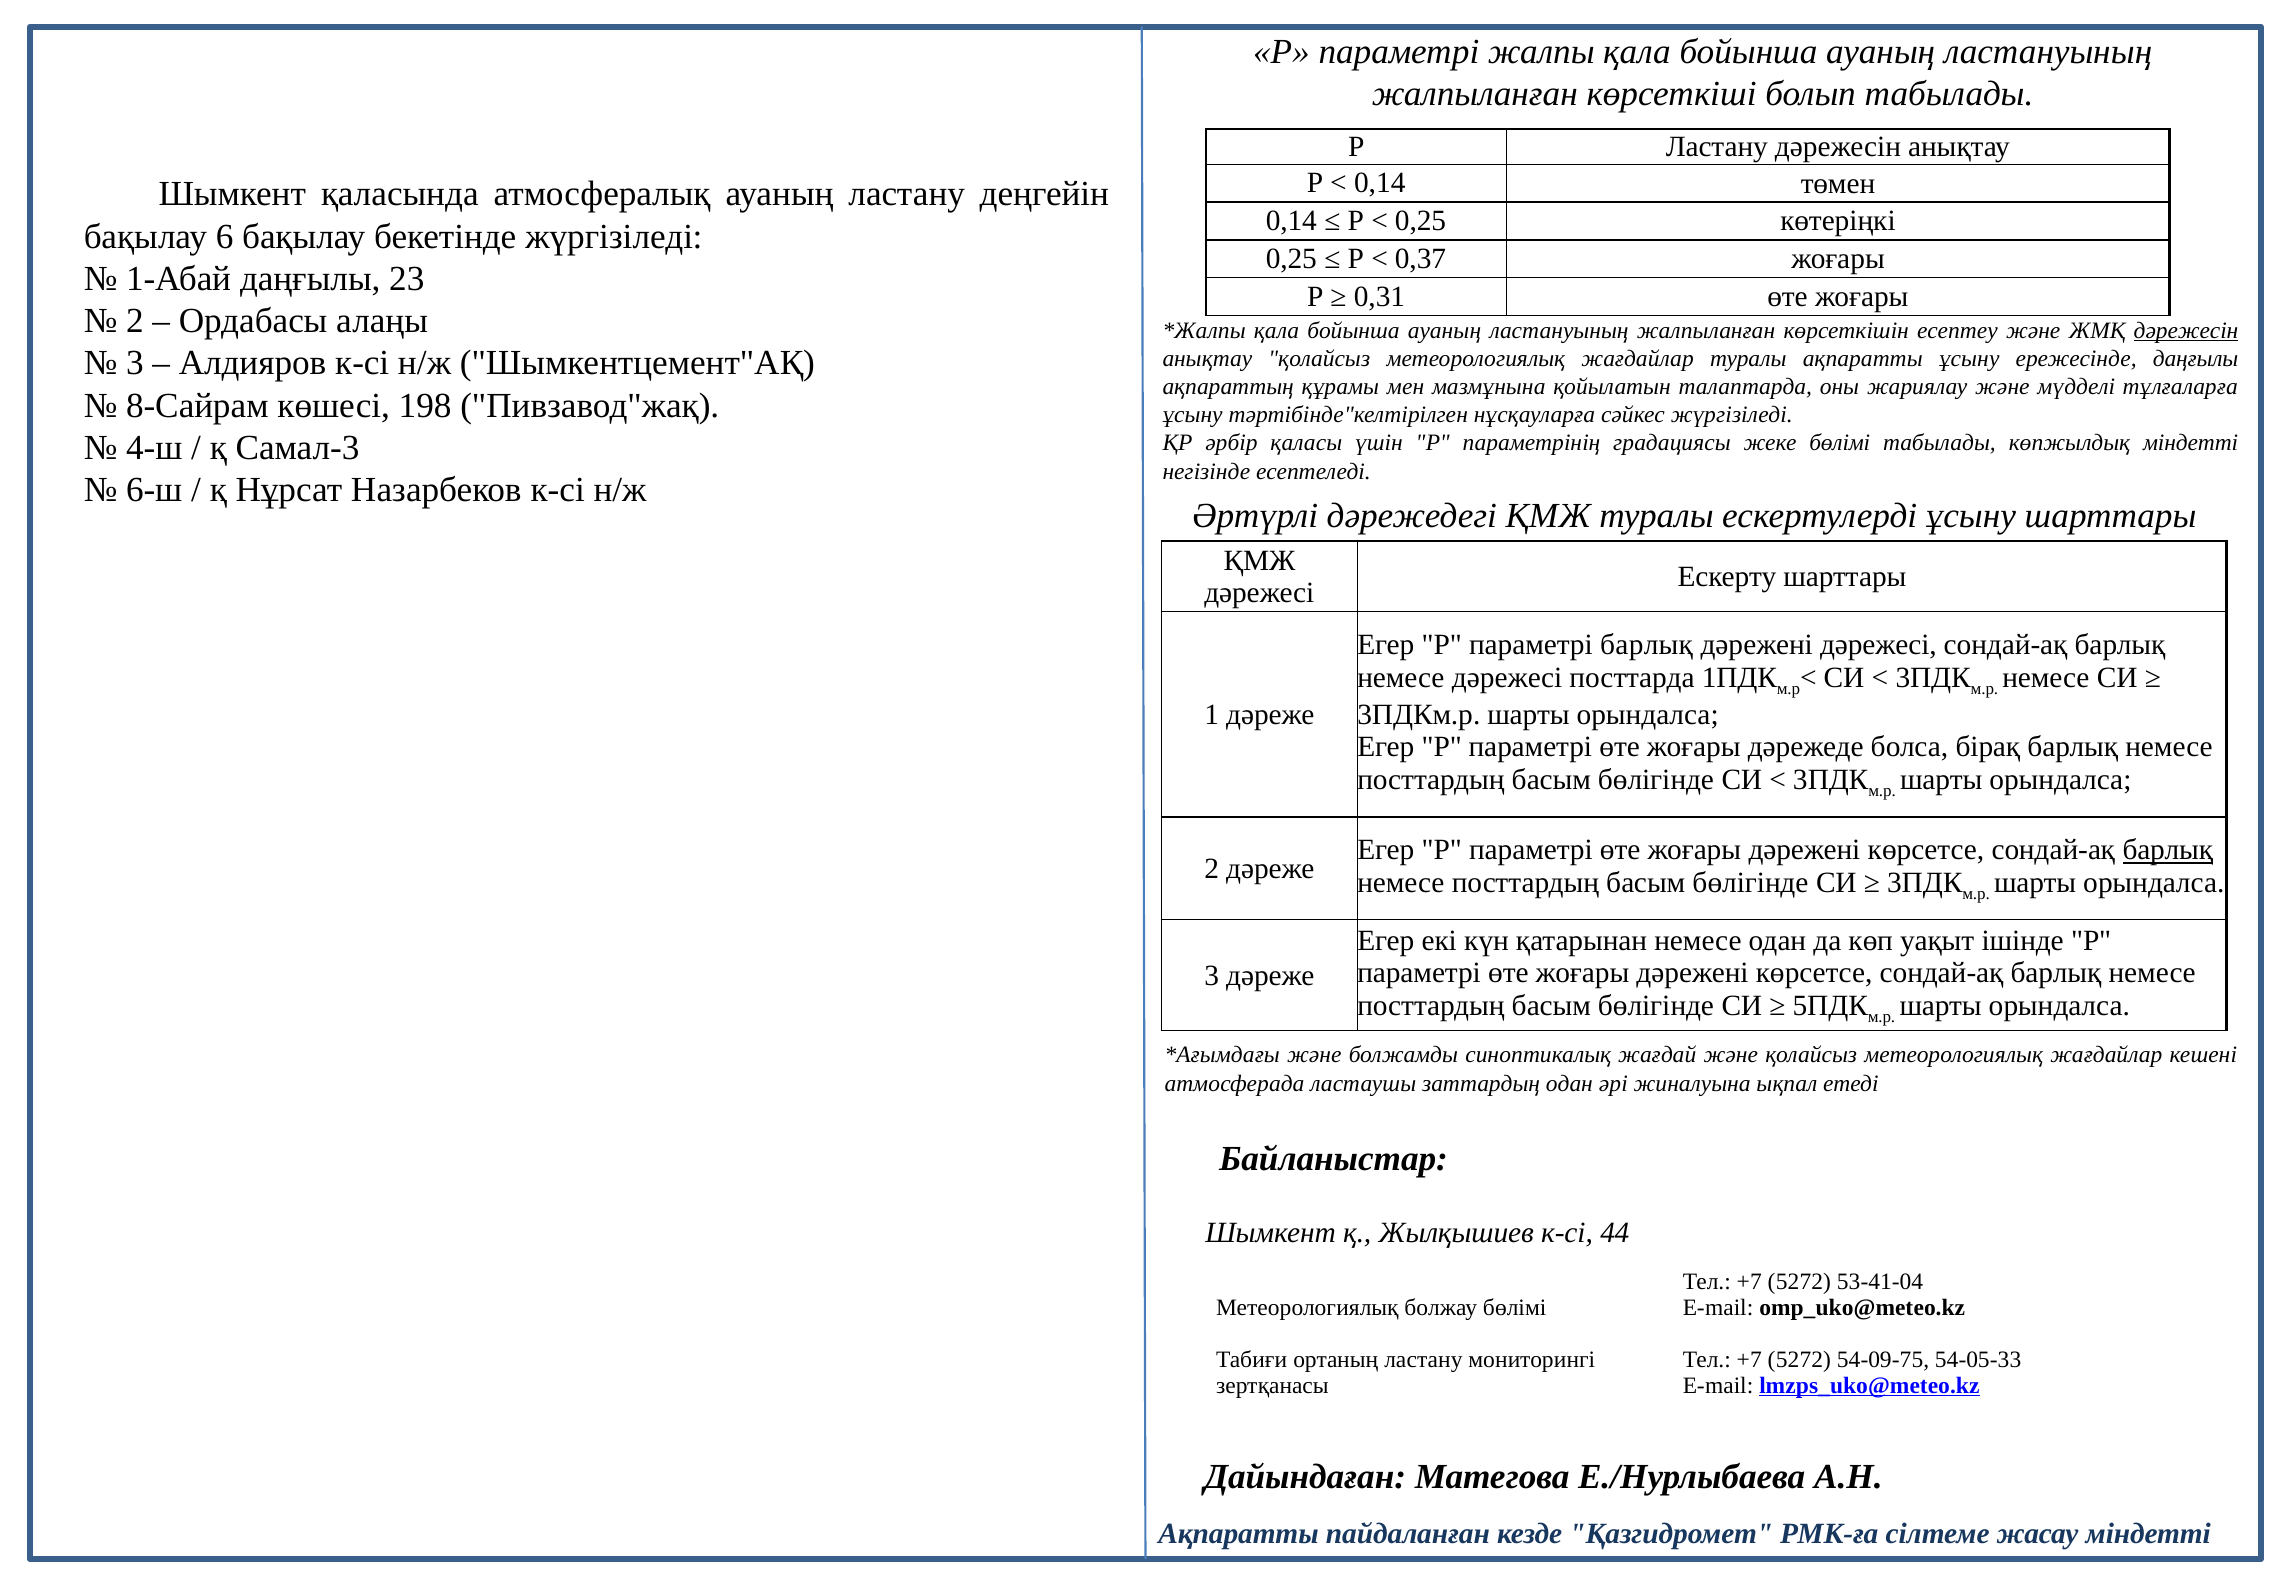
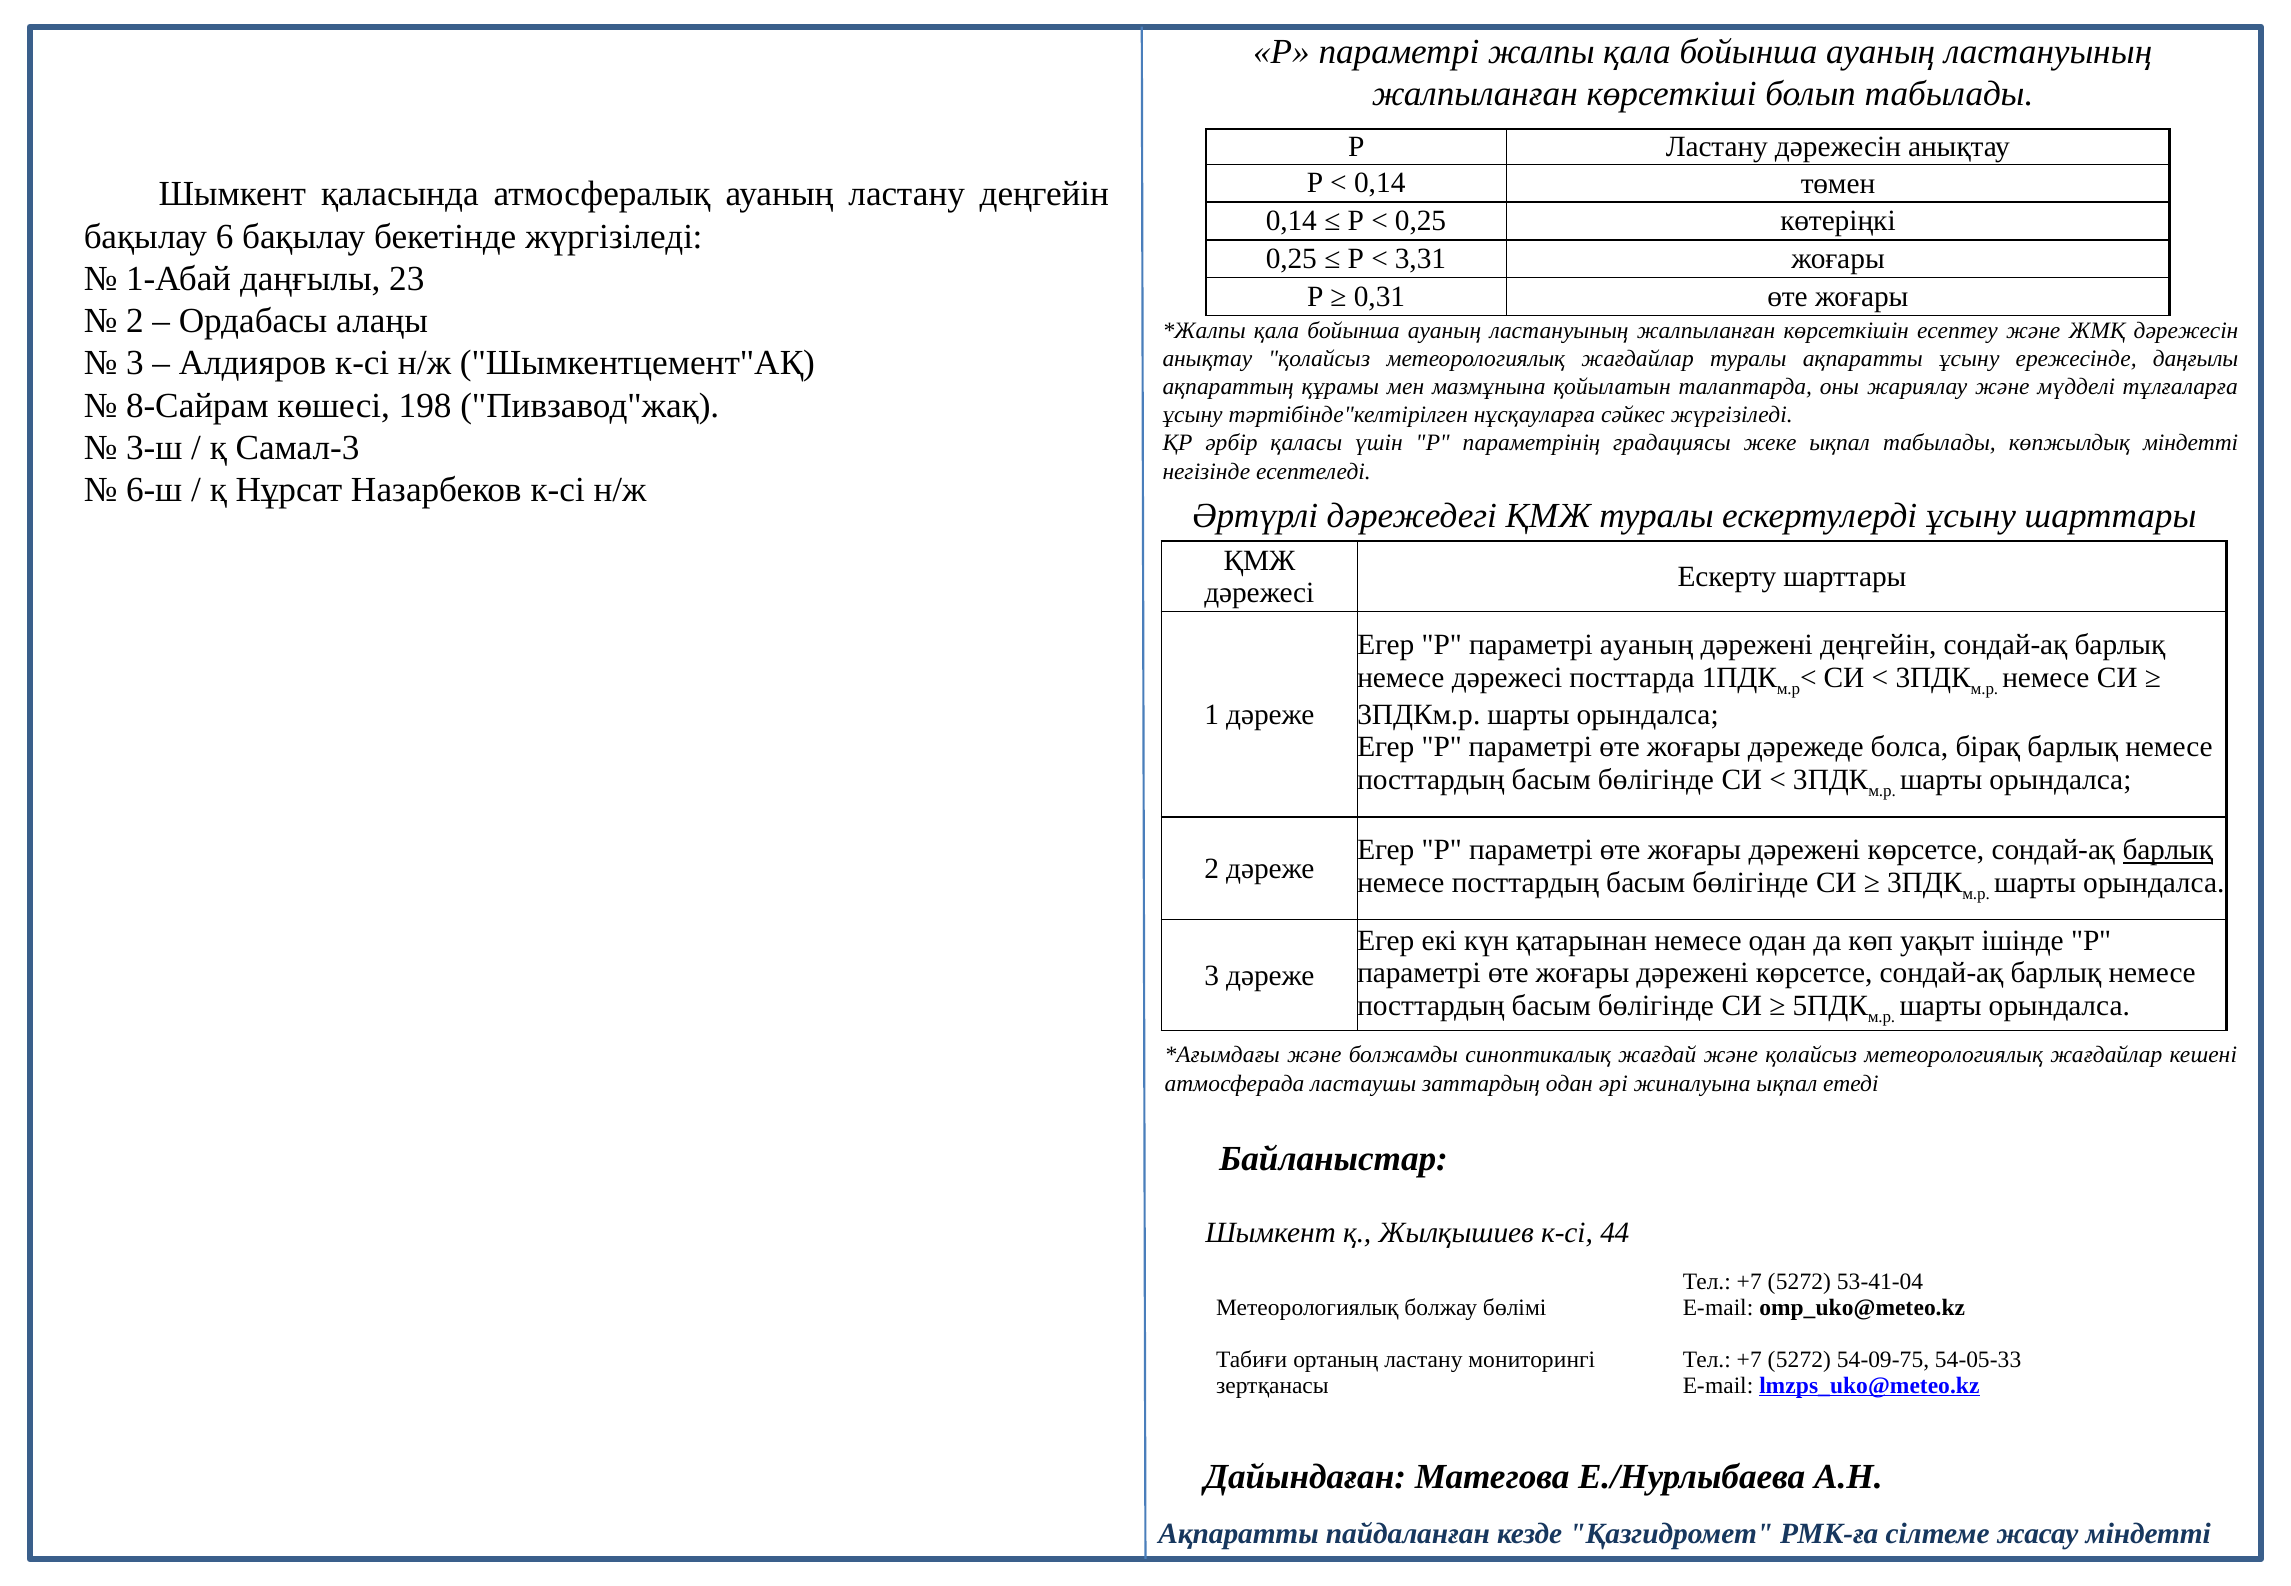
0,37: 0,37 -> 3,31
дәрежесін at (2186, 331) underline: present -> none
4-ш: 4-ш -> 3-ш
жеке бөлімі: бөлімі -> ықпал
параметрі барлық: барлық -> ауаның
дәрежені дәрежесі: дәрежесі -> деңгейін
